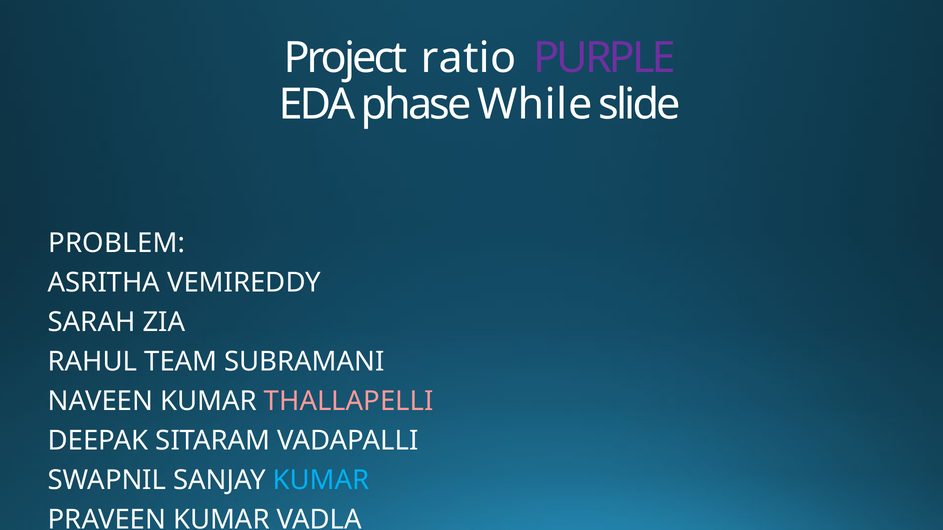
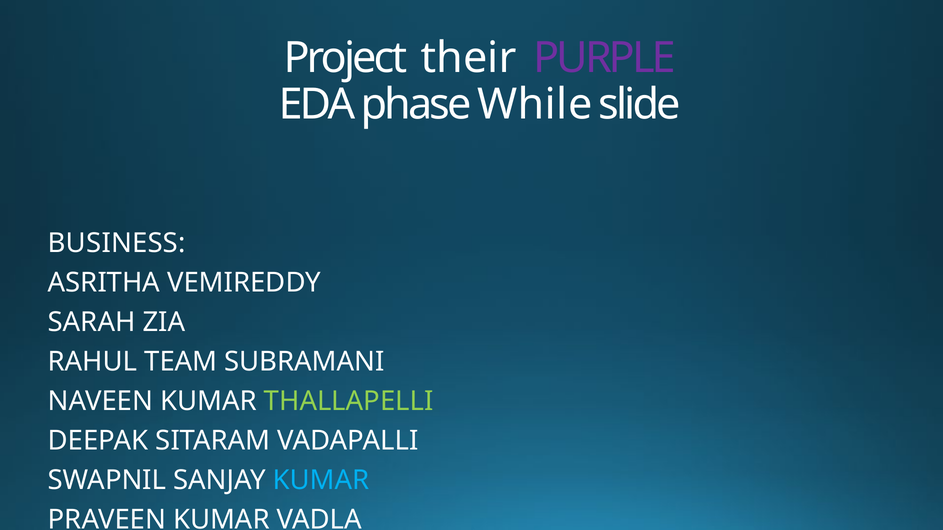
ratio: ratio -> their
PROBLEM: PROBLEM -> BUSINESS
THALLAPELLI colour: pink -> light green
